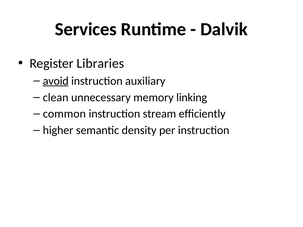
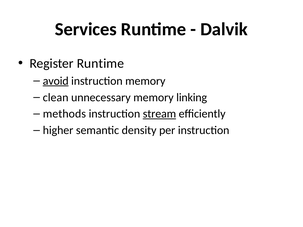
Register Libraries: Libraries -> Runtime
instruction auxiliary: auxiliary -> memory
common: common -> methods
stream underline: none -> present
